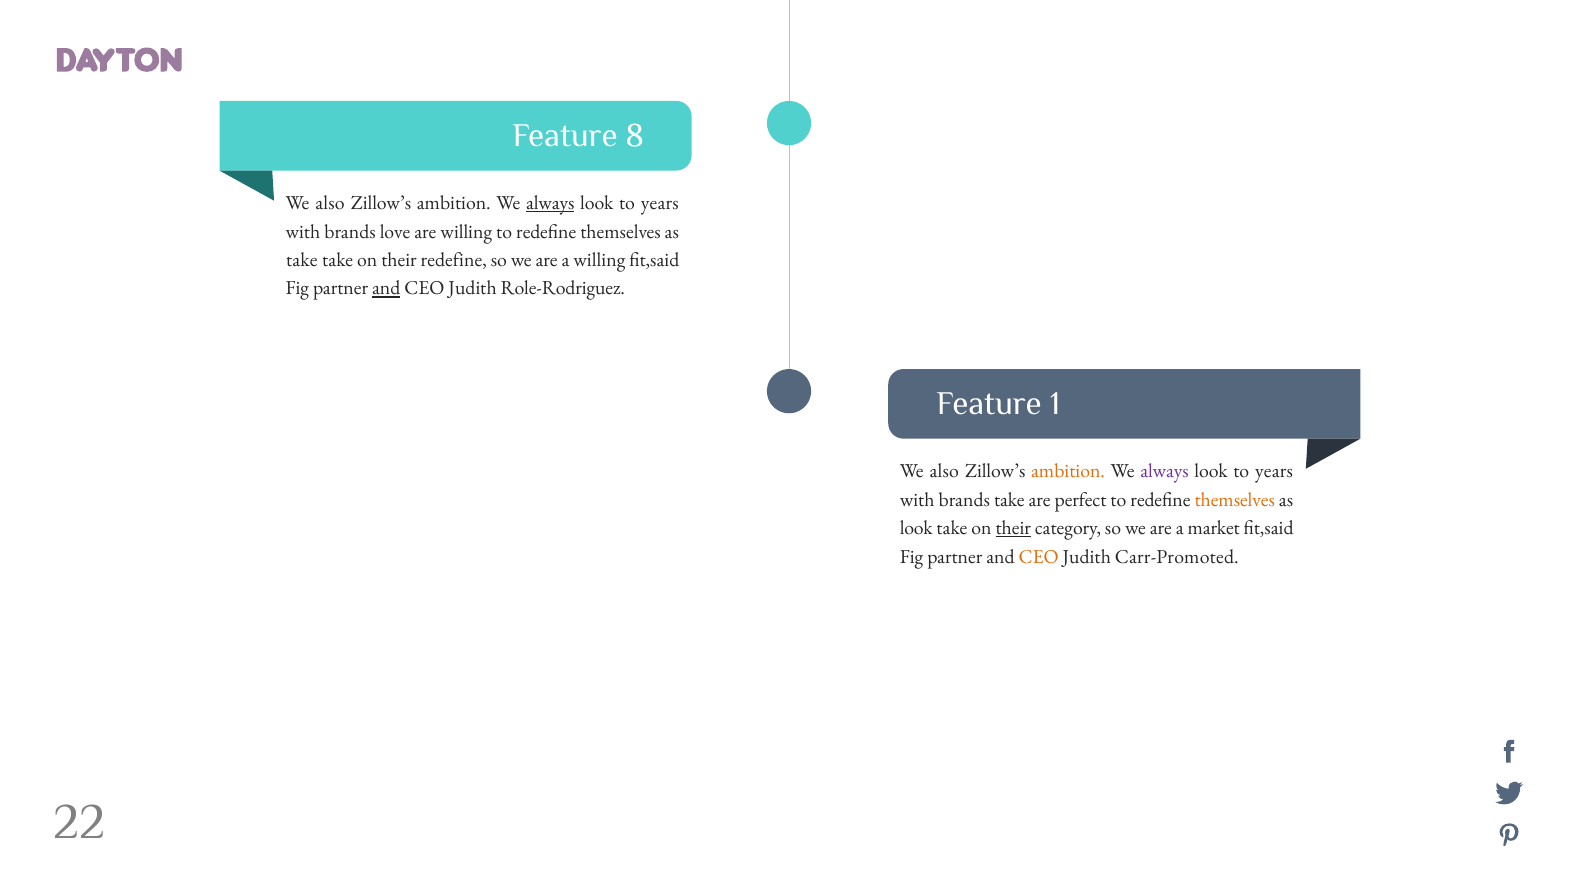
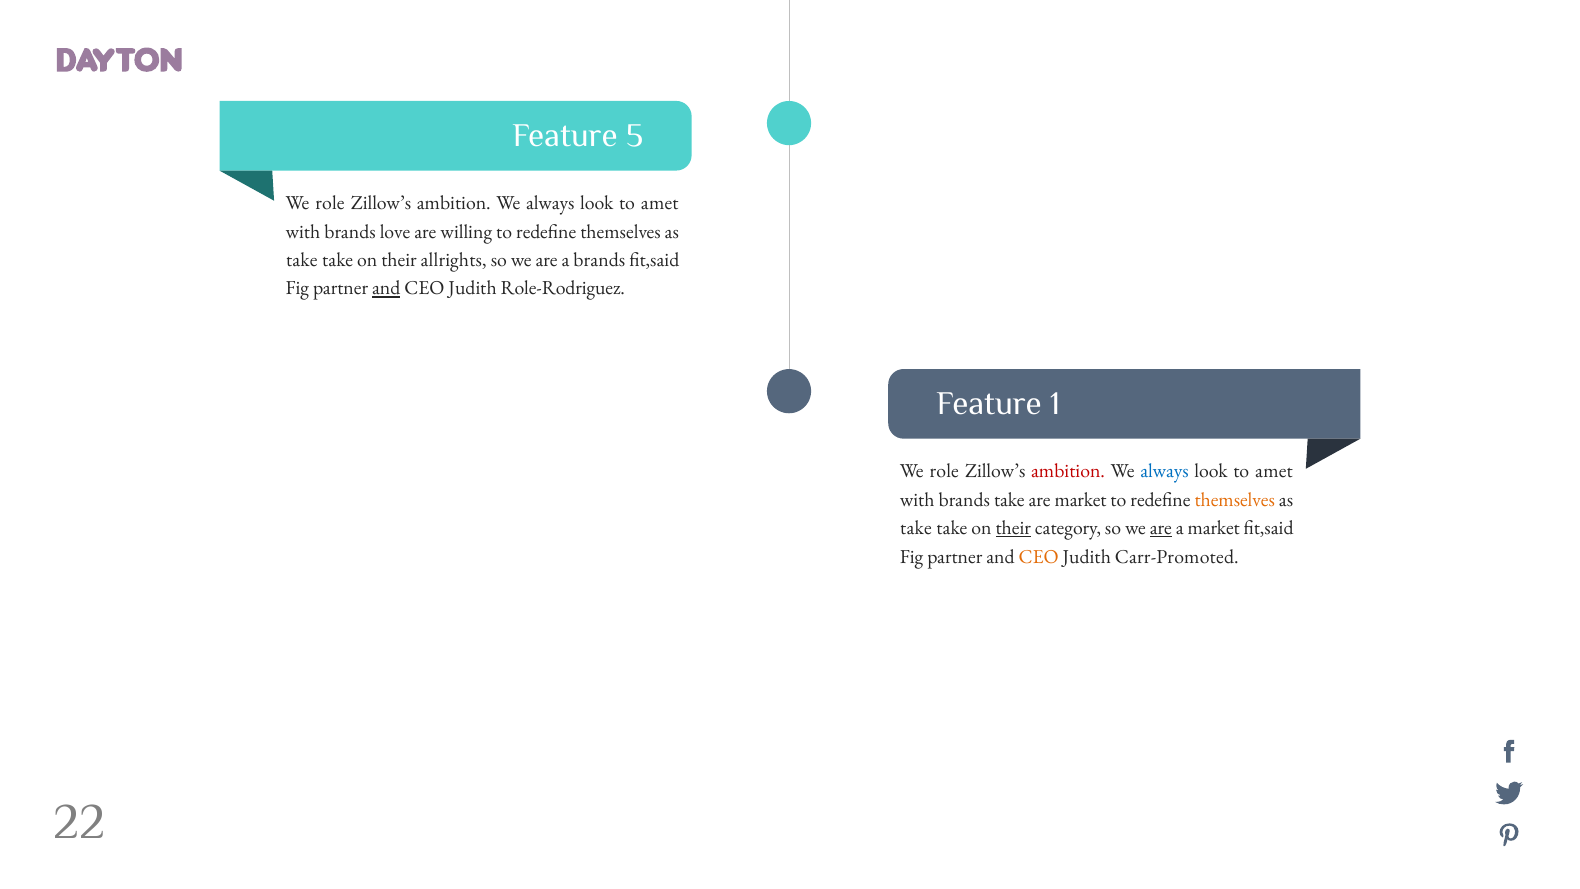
8: 8 -> 5
also at (330, 203): also -> role
always at (550, 203) underline: present -> none
years at (660, 203): years -> amet
their redefine: redefine -> allrights
a willing: willing -> brands
also at (944, 471): also -> role
ambition at (1068, 471) colour: orange -> red
always at (1165, 471) colour: purple -> blue
years at (1274, 471): years -> amet
are perfect: perfect -> market
look at (916, 528): look -> take
are at (1161, 528) underline: none -> present
